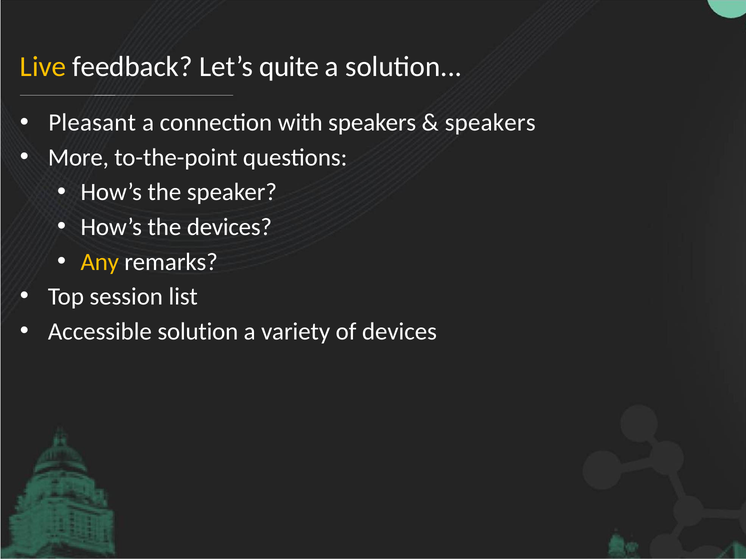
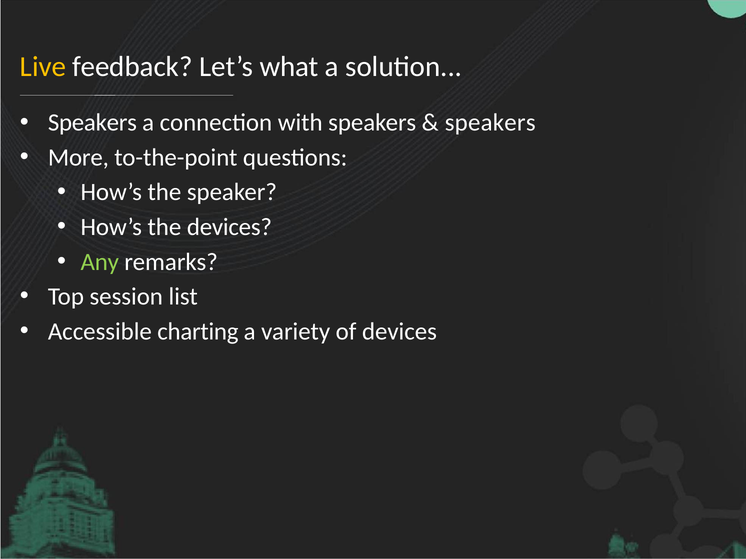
quite: quite -> what
Pleasant at (92, 123): Pleasant -> Speakers
Any colour: yellow -> light green
Accessible solution: solution -> charting
